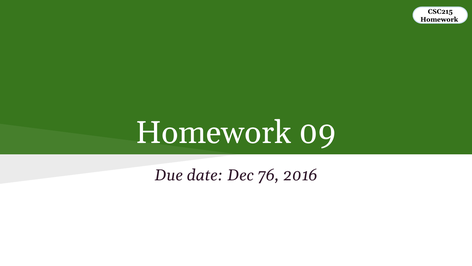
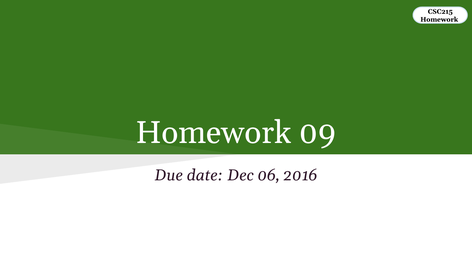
76: 76 -> 06
